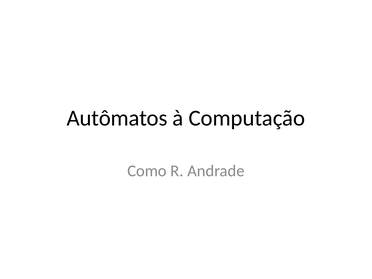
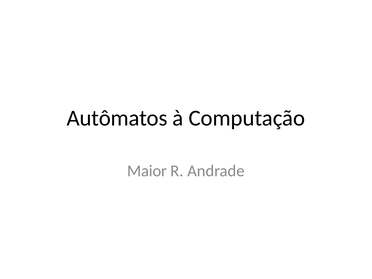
Como: Como -> Maior
